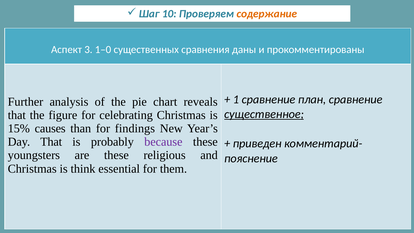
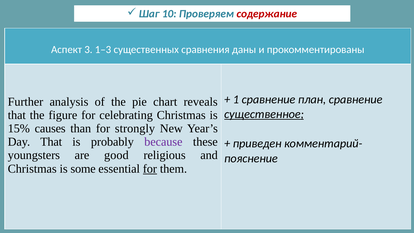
содержание colour: orange -> red
1–0: 1–0 -> 1–3
findings: findings -> strongly
are these: these -> good
think: think -> some
for at (150, 169) underline: none -> present
